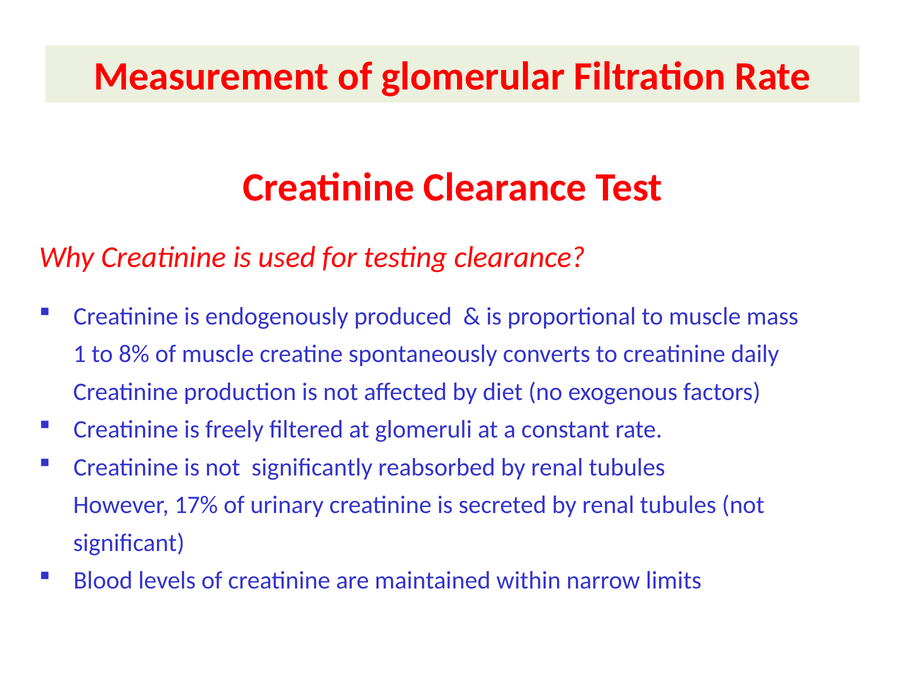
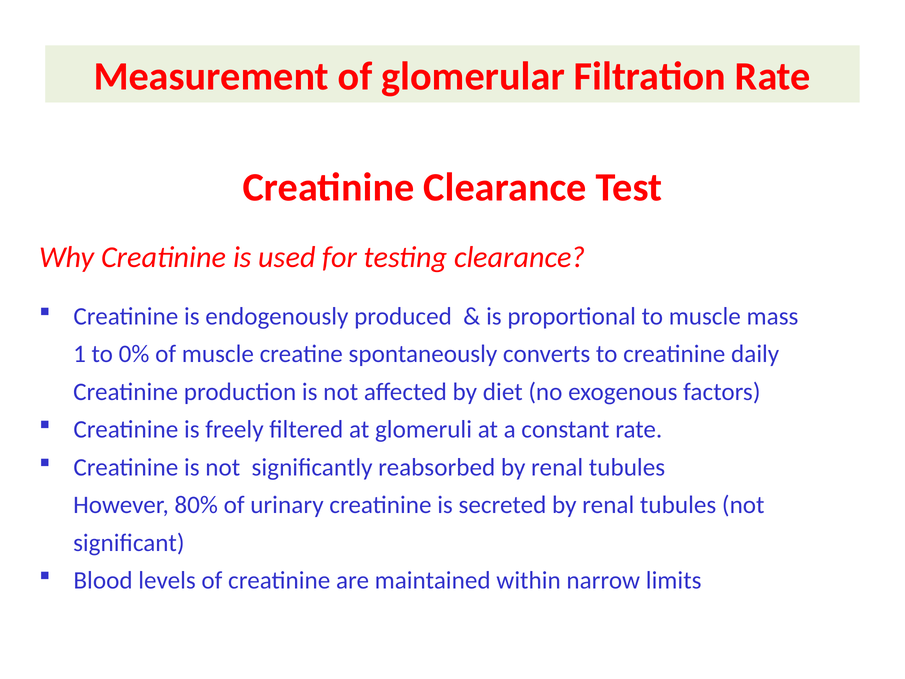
8%: 8% -> 0%
17%: 17% -> 80%
